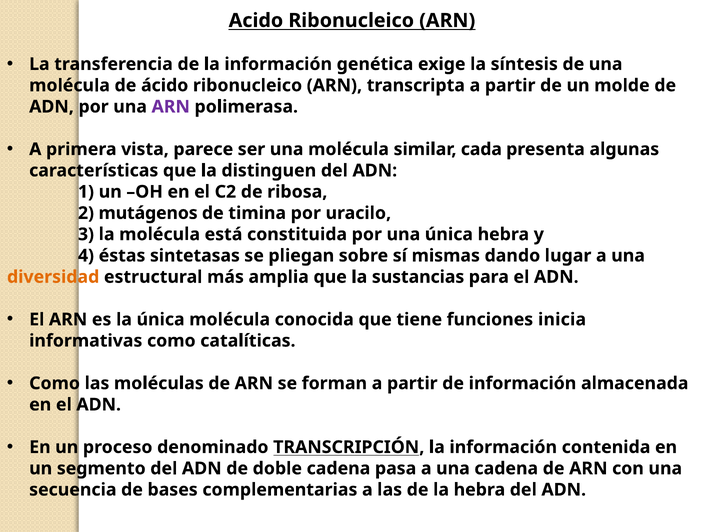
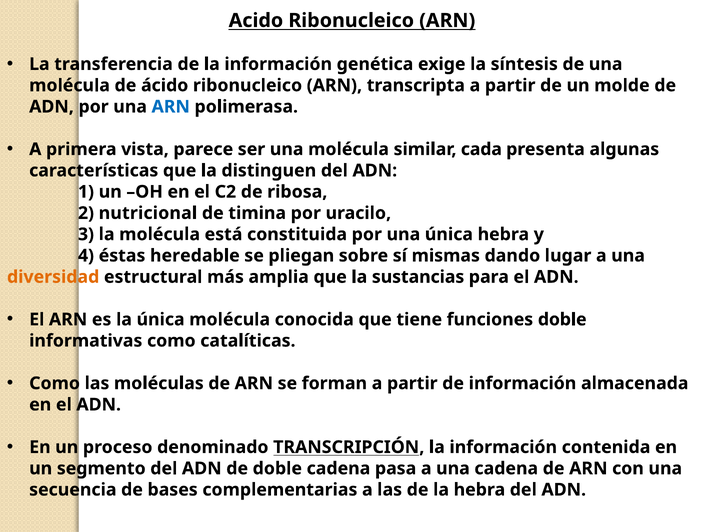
ARN at (171, 107) colour: purple -> blue
mutágenos: mutágenos -> nutricional
sintetasas: sintetasas -> heredable
funciones inicia: inicia -> doble
